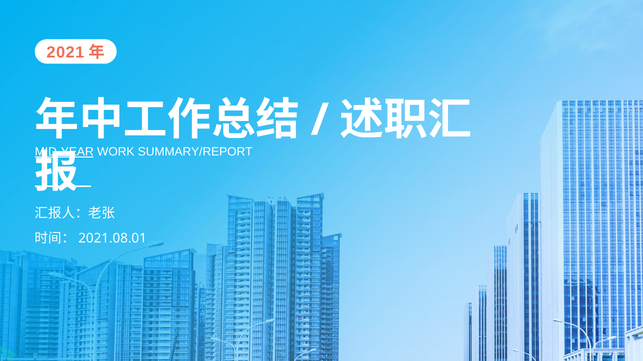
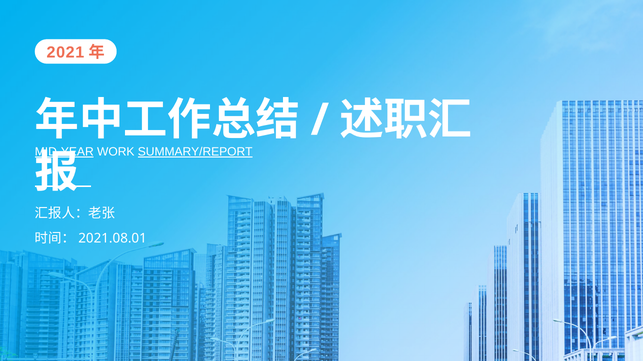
SUMMARY/REPORT underline: none -> present
